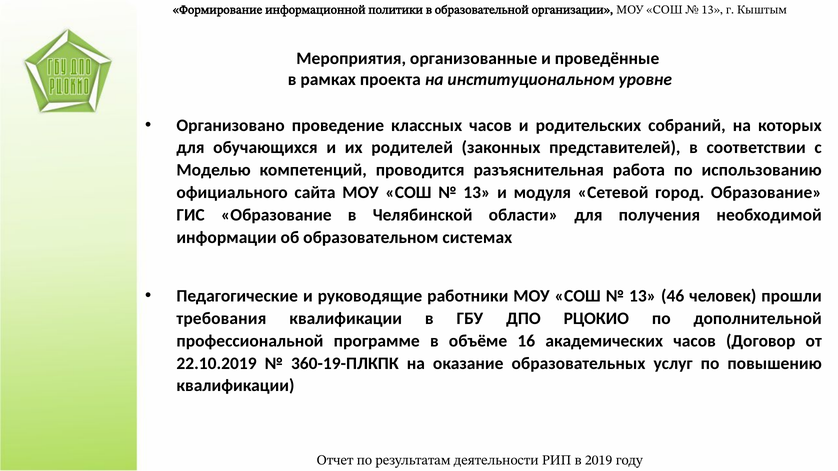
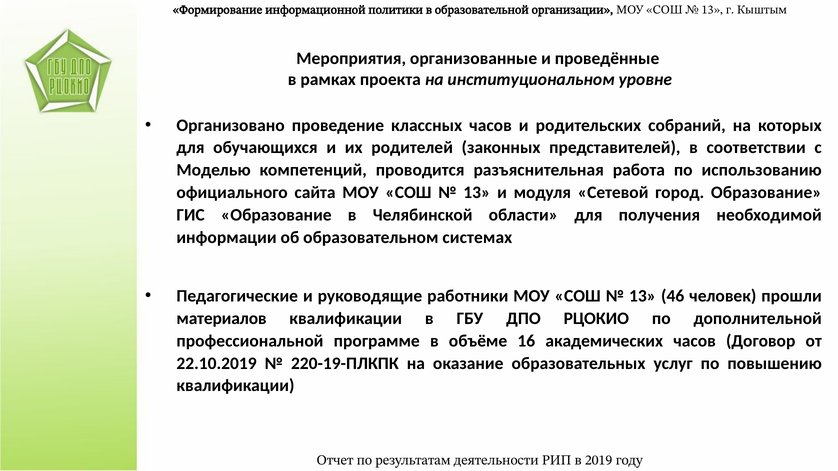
требования: требования -> материалов
360-19-ПЛКПК: 360-19-ПЛКПК -> 220-19-ПЛКПК
